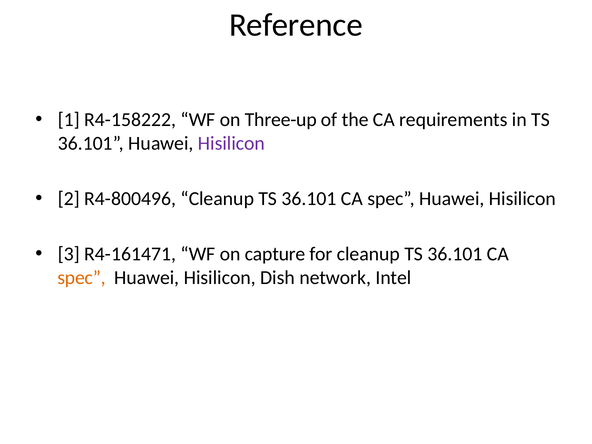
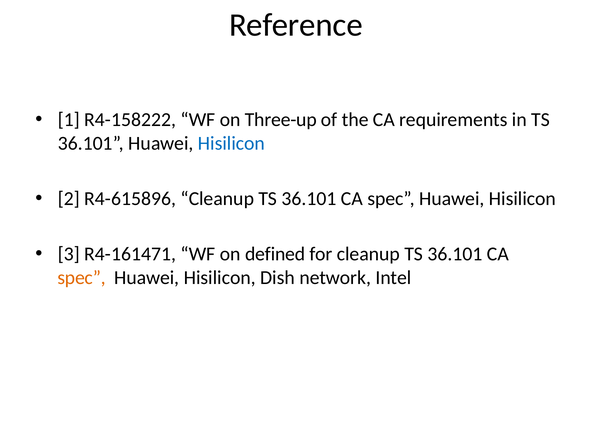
Hisilicon at (231, 143) colour: purple -> blue
R4-800496: R4-800496 -> R4-615896
capture: capture -> defined
